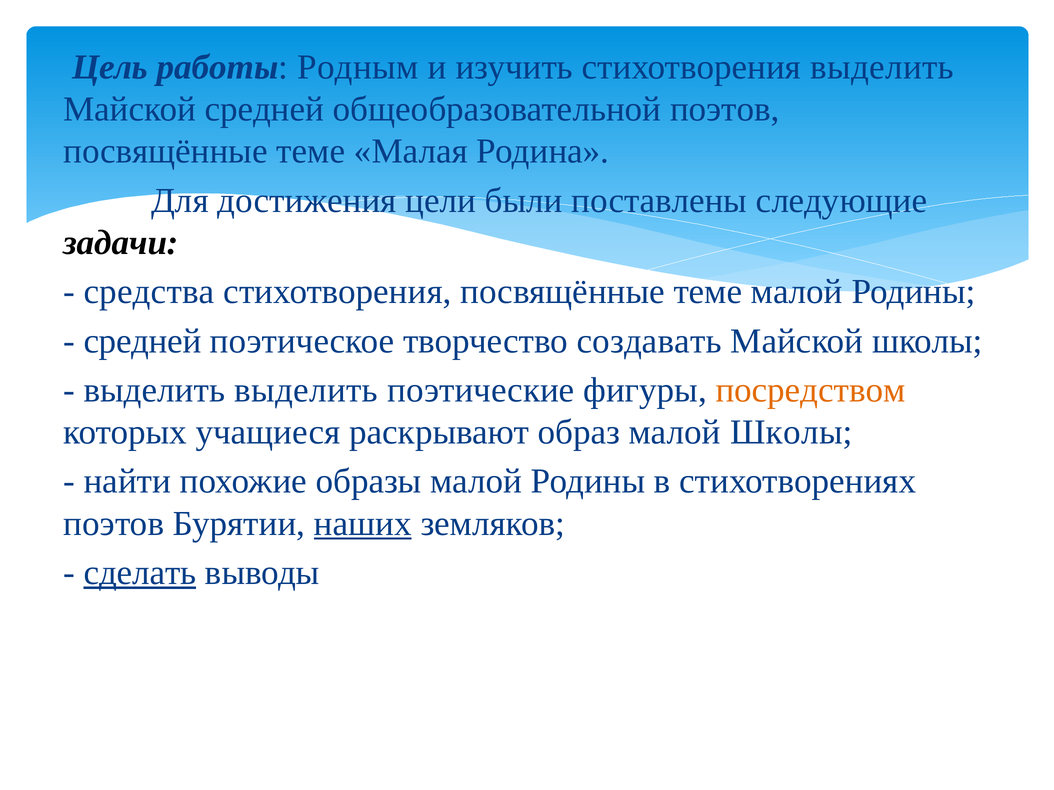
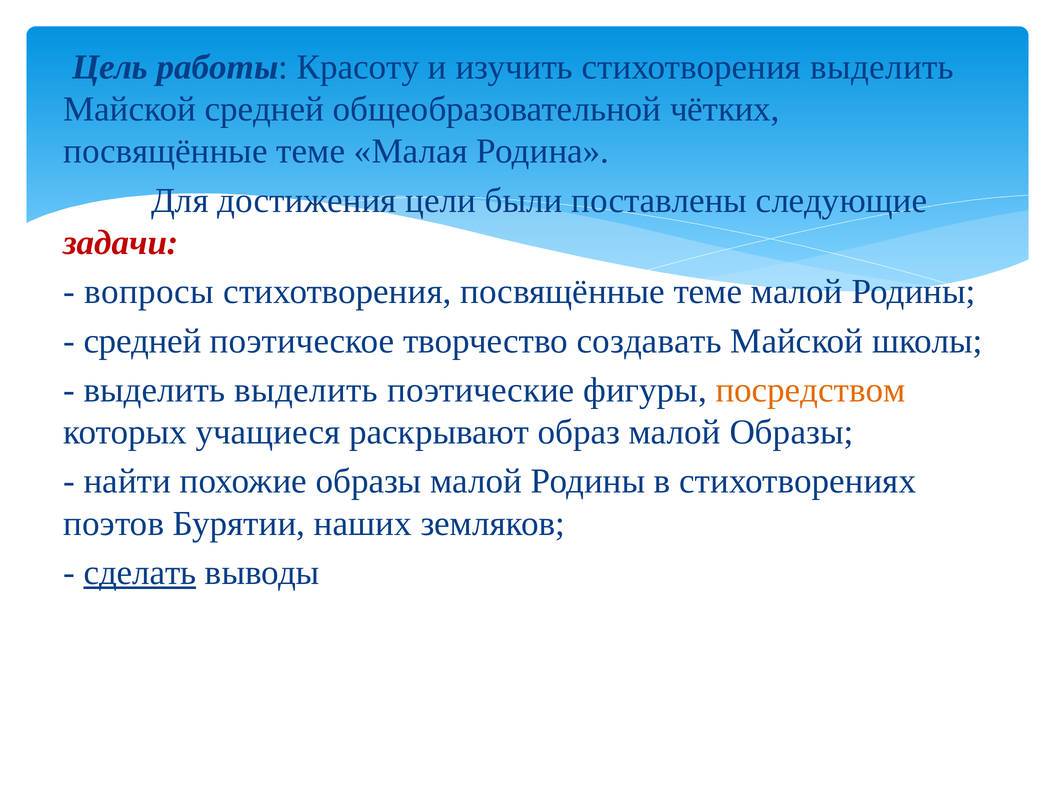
Родным: Родным -> Красоту
общеобразовательной поэтов: поэтов -> чётких
задачи colour: black -> red
средства: средства -> вопросы
малой Школы: Школы -> Образы
наших underline: present -> none
